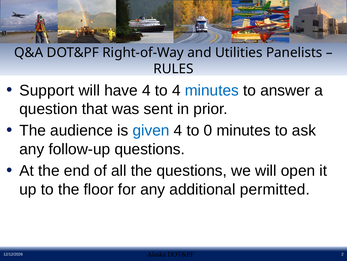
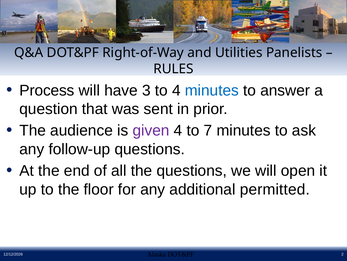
Support: Support -> Process
have 4: 4 -> 3
given colour: blue -> purple
0: 0 -> 7
